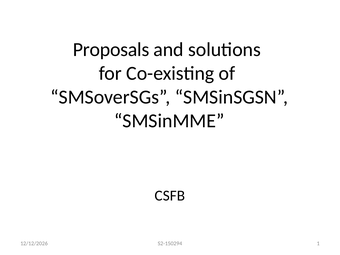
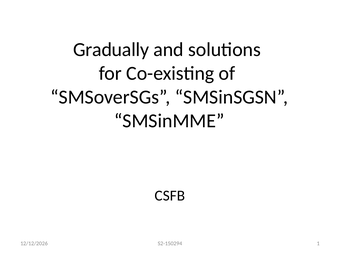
Proposals: Proposals -> Gradually
